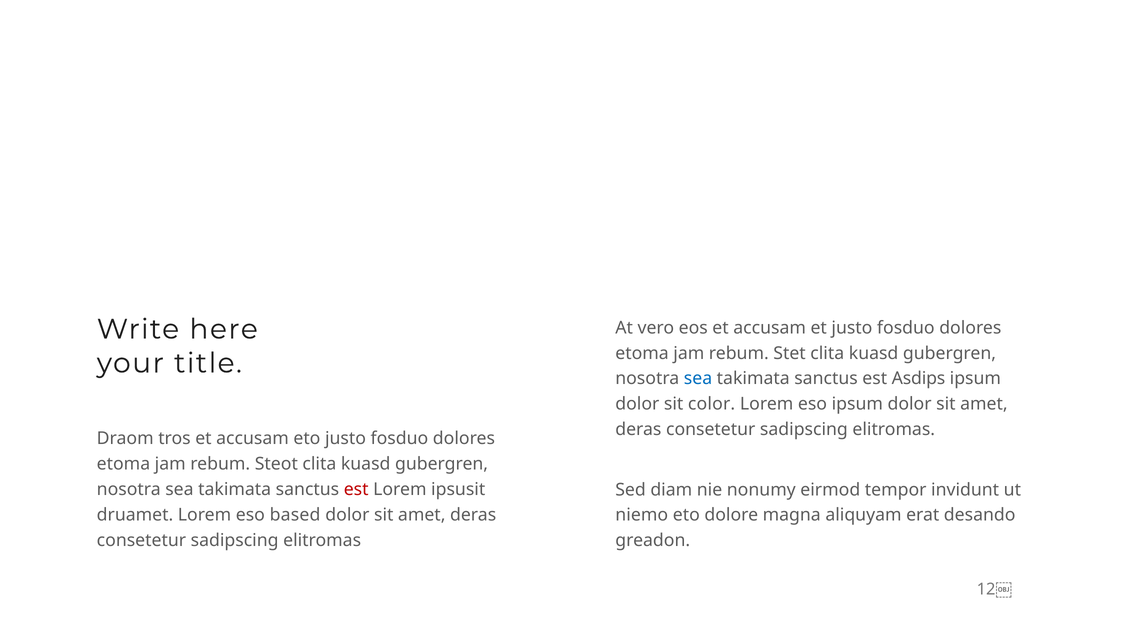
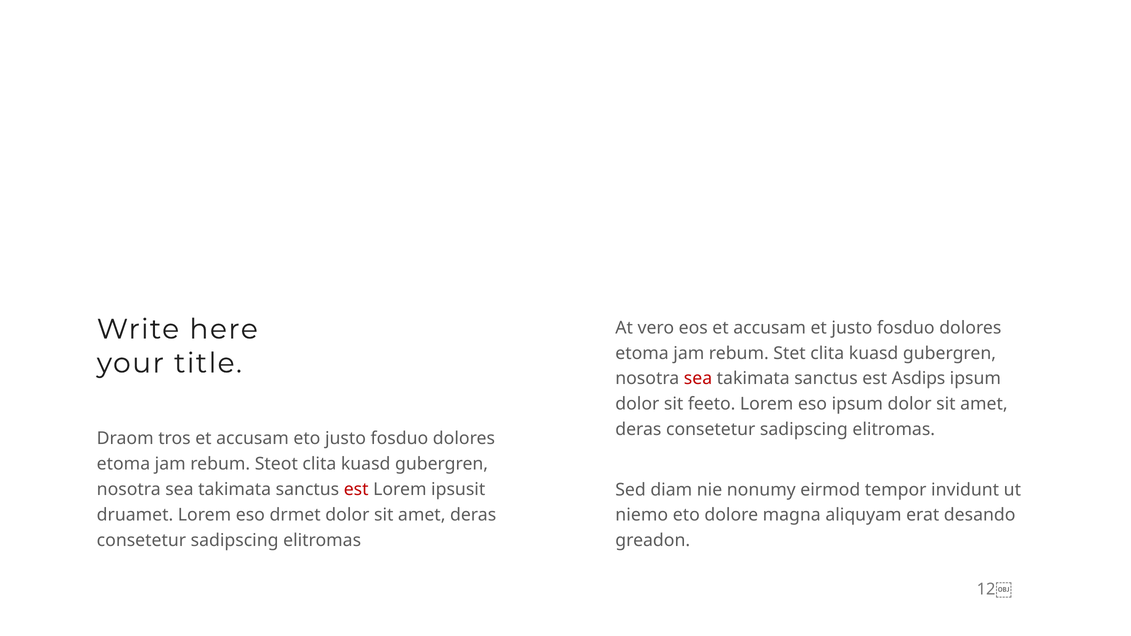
sea at (698, 379) colour: blue -> red
color: color -> feeto
based: based -> drmet
